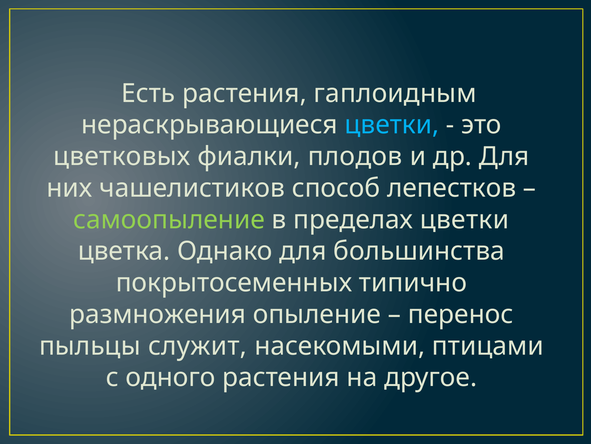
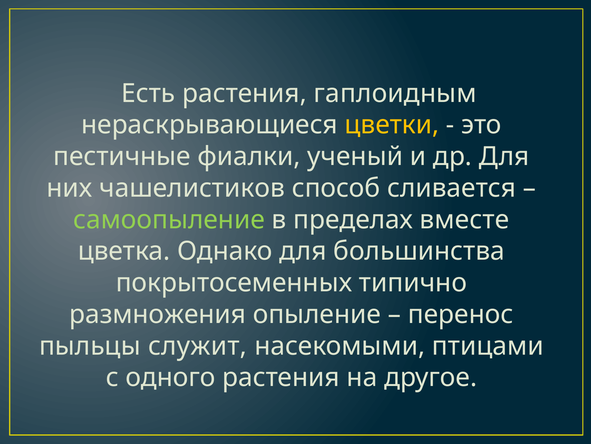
цветки at (392, 125) colour: light blue -> yellow
цветковых: цветковых -> пестичные
плодов: плодов -> ученый
лепестков: лепестков -> сливается
пределах цветки: цветки -> вместе
